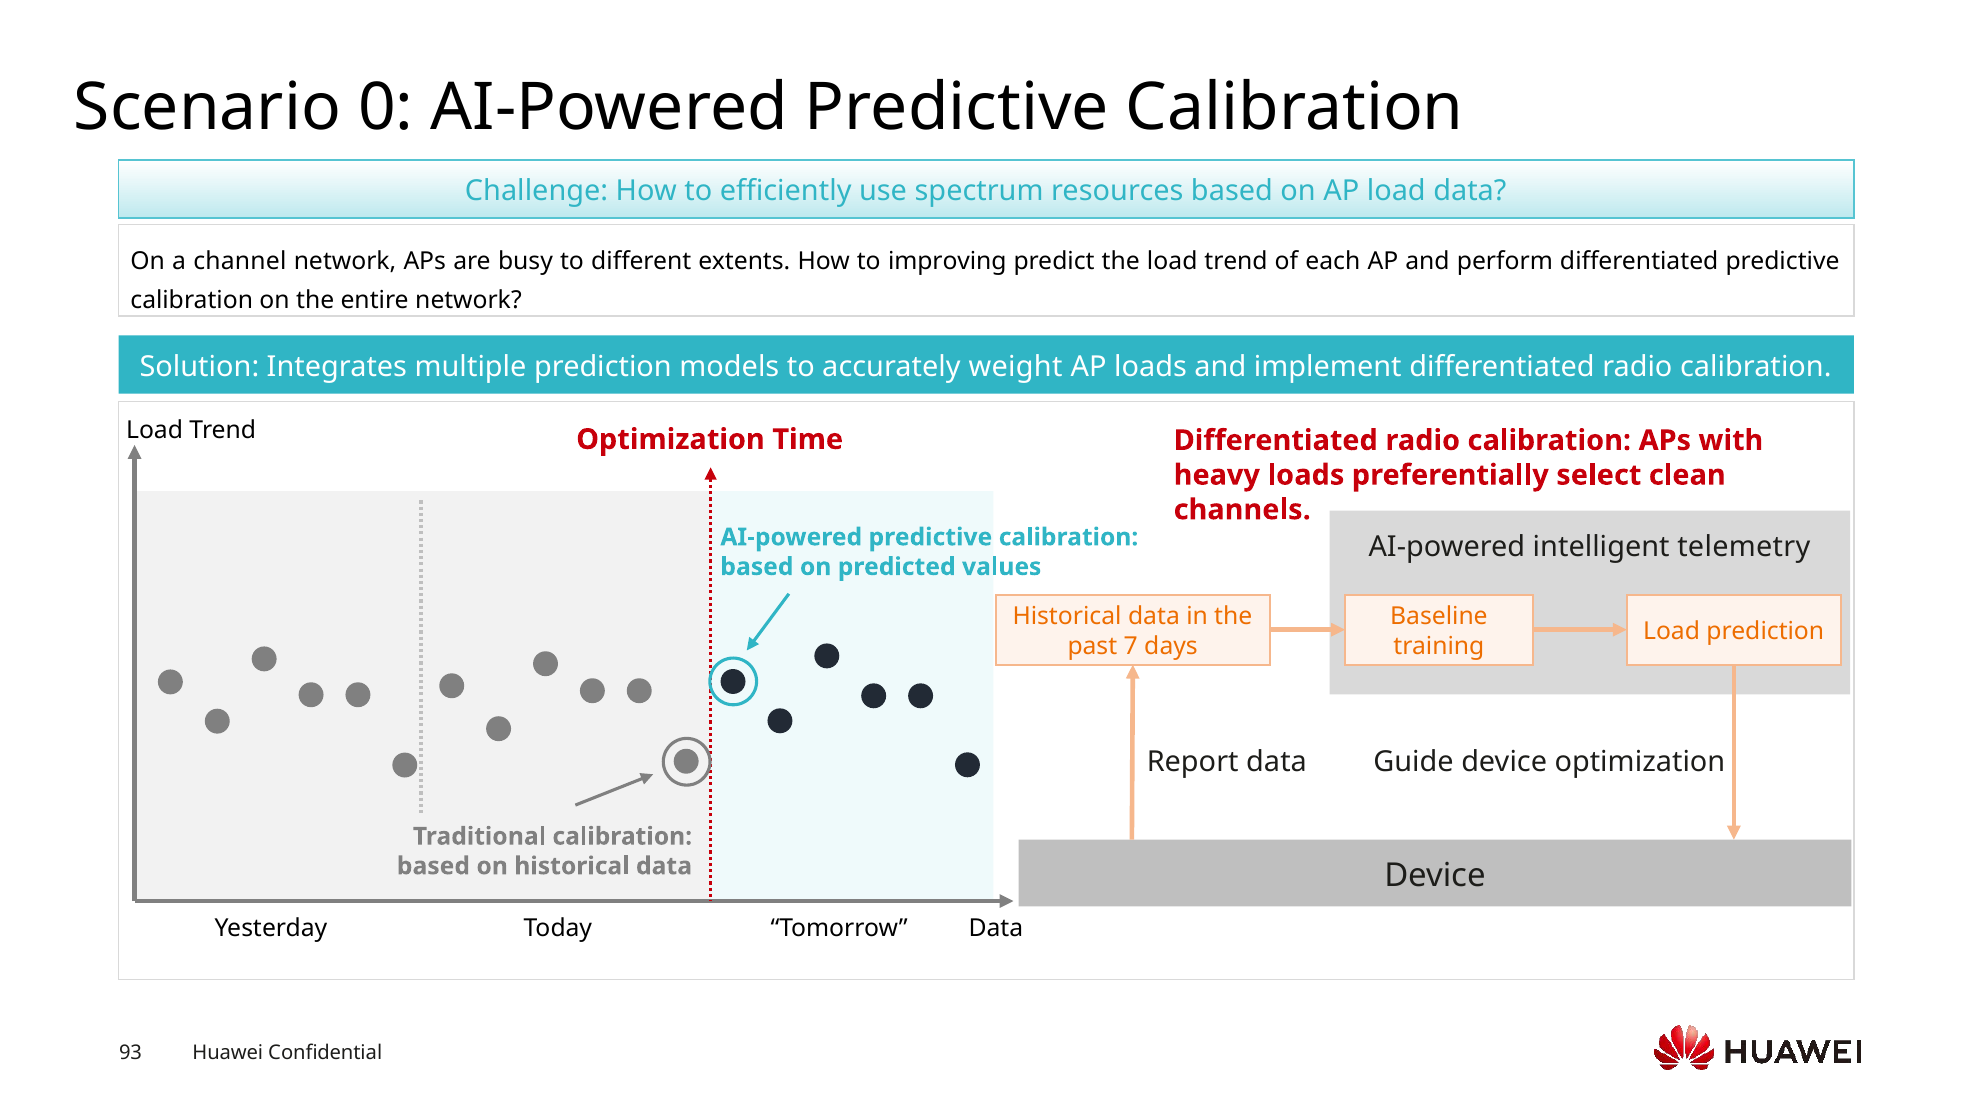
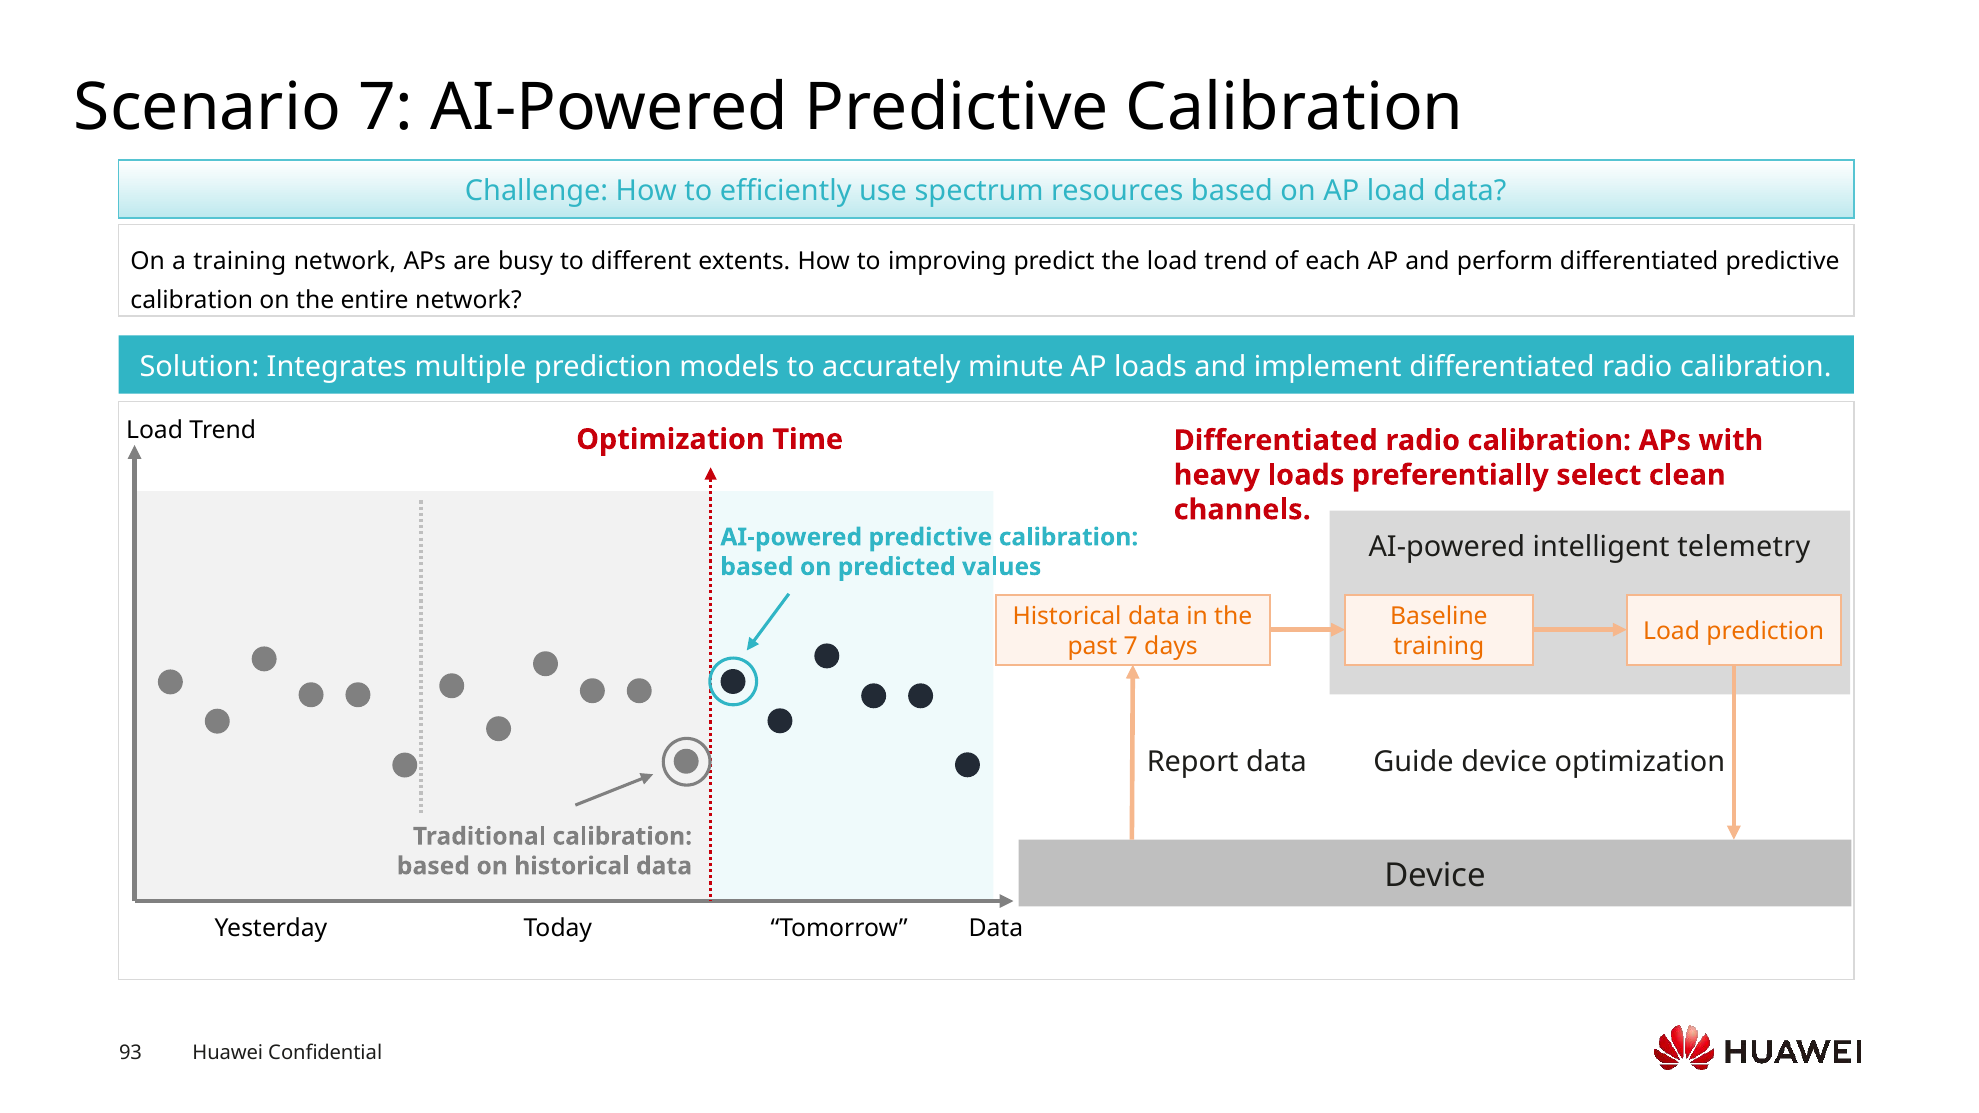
Scenario 0: 0 -> 7
a channel: channel -> training
weight: weight -> minute
